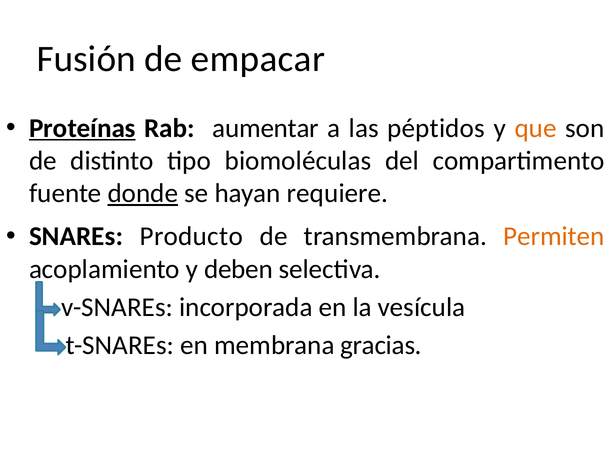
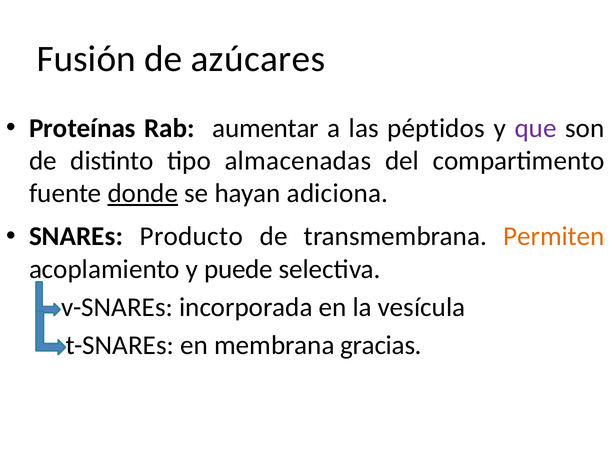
empacar: empacar -> azúcares
Proteínas underline: present -> none
que colour: orange -> purple
biomoléculas: biomoléculas -> almacenadas
requiere: requiere -> adiciona
deben: deben -> puede
